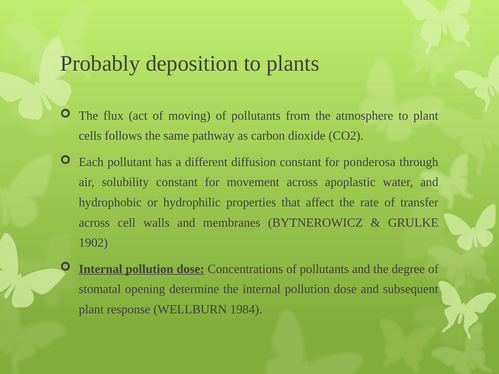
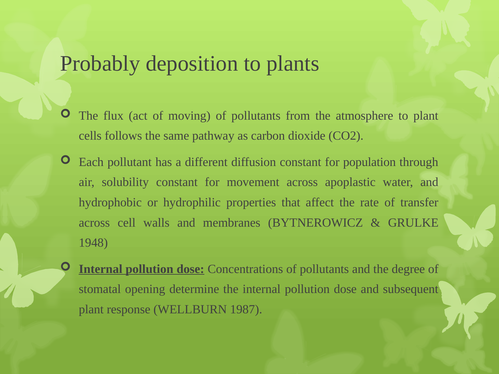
ponderosa: ponderosa -> population
1902: 1902 -> 1948
1984: 1984 -> 1987
